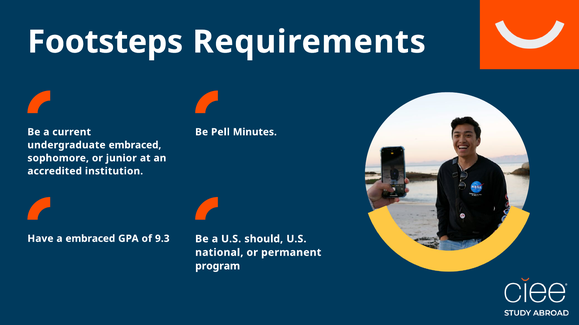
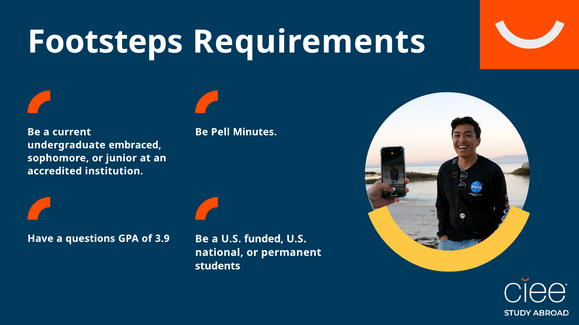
a embraced: embraced -> questions
9.3: 9.3 -> 3.9
should: should -> funded
program: program -> students
